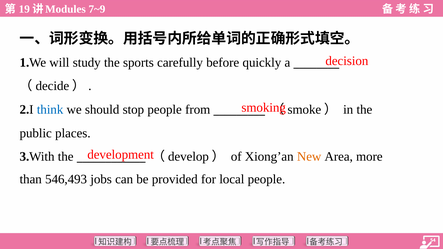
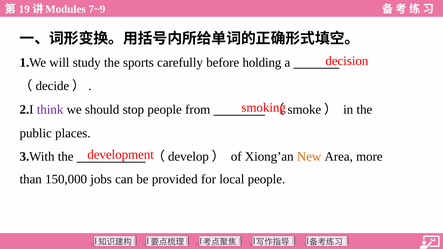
quickly: quickly -> holding
think colour: blue -> purple
546,493: 546,493 -> 150,000
